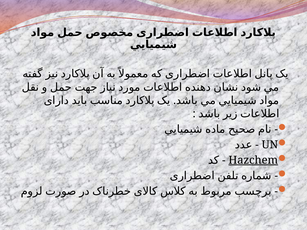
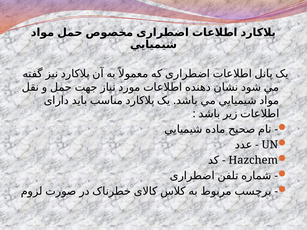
Hazchem underline: present -> none
